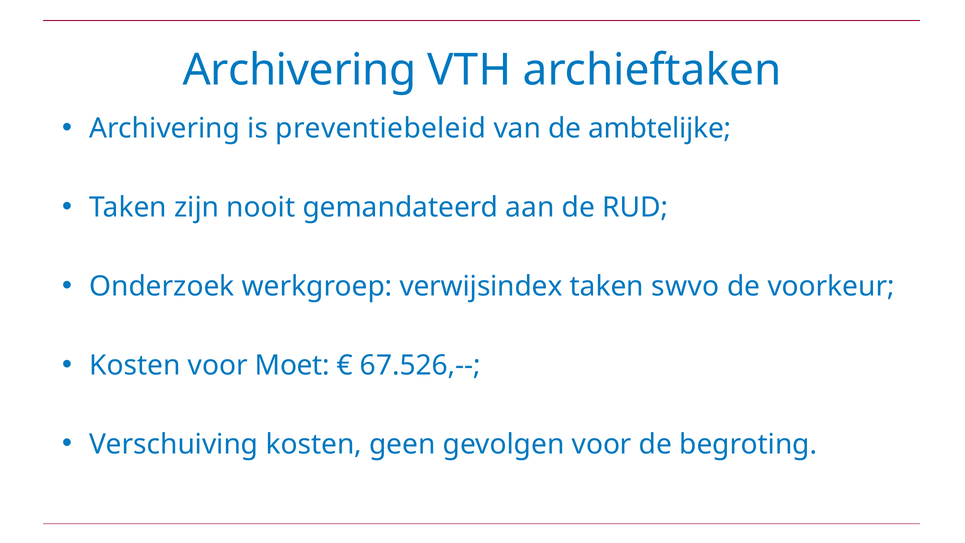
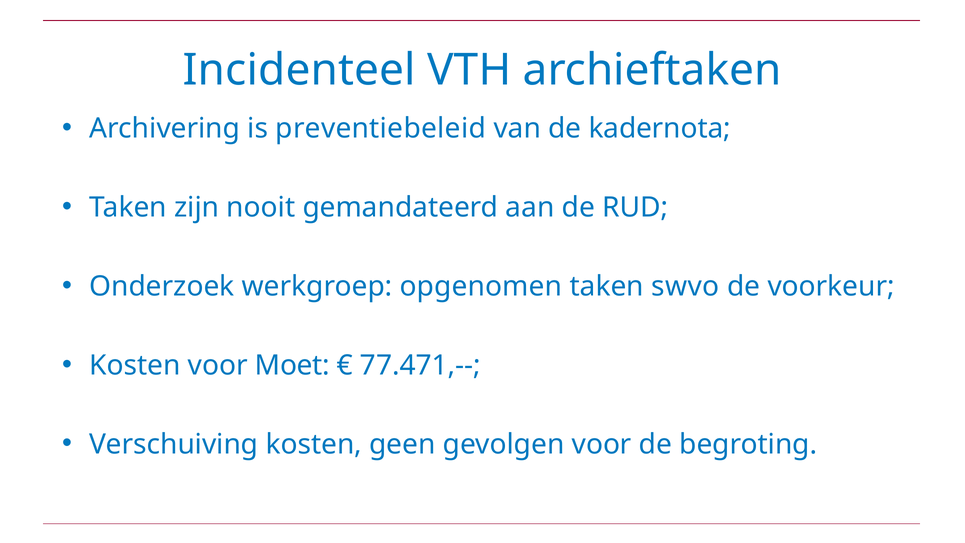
Archivering at (300, 70): Archivering -> Incidenteel
ambtelijke: ambtelijke -> kadernota
verwijsindex: verwijsindex -> opgenomen
67.526,--: 67.526,-- -> 77.471,--
